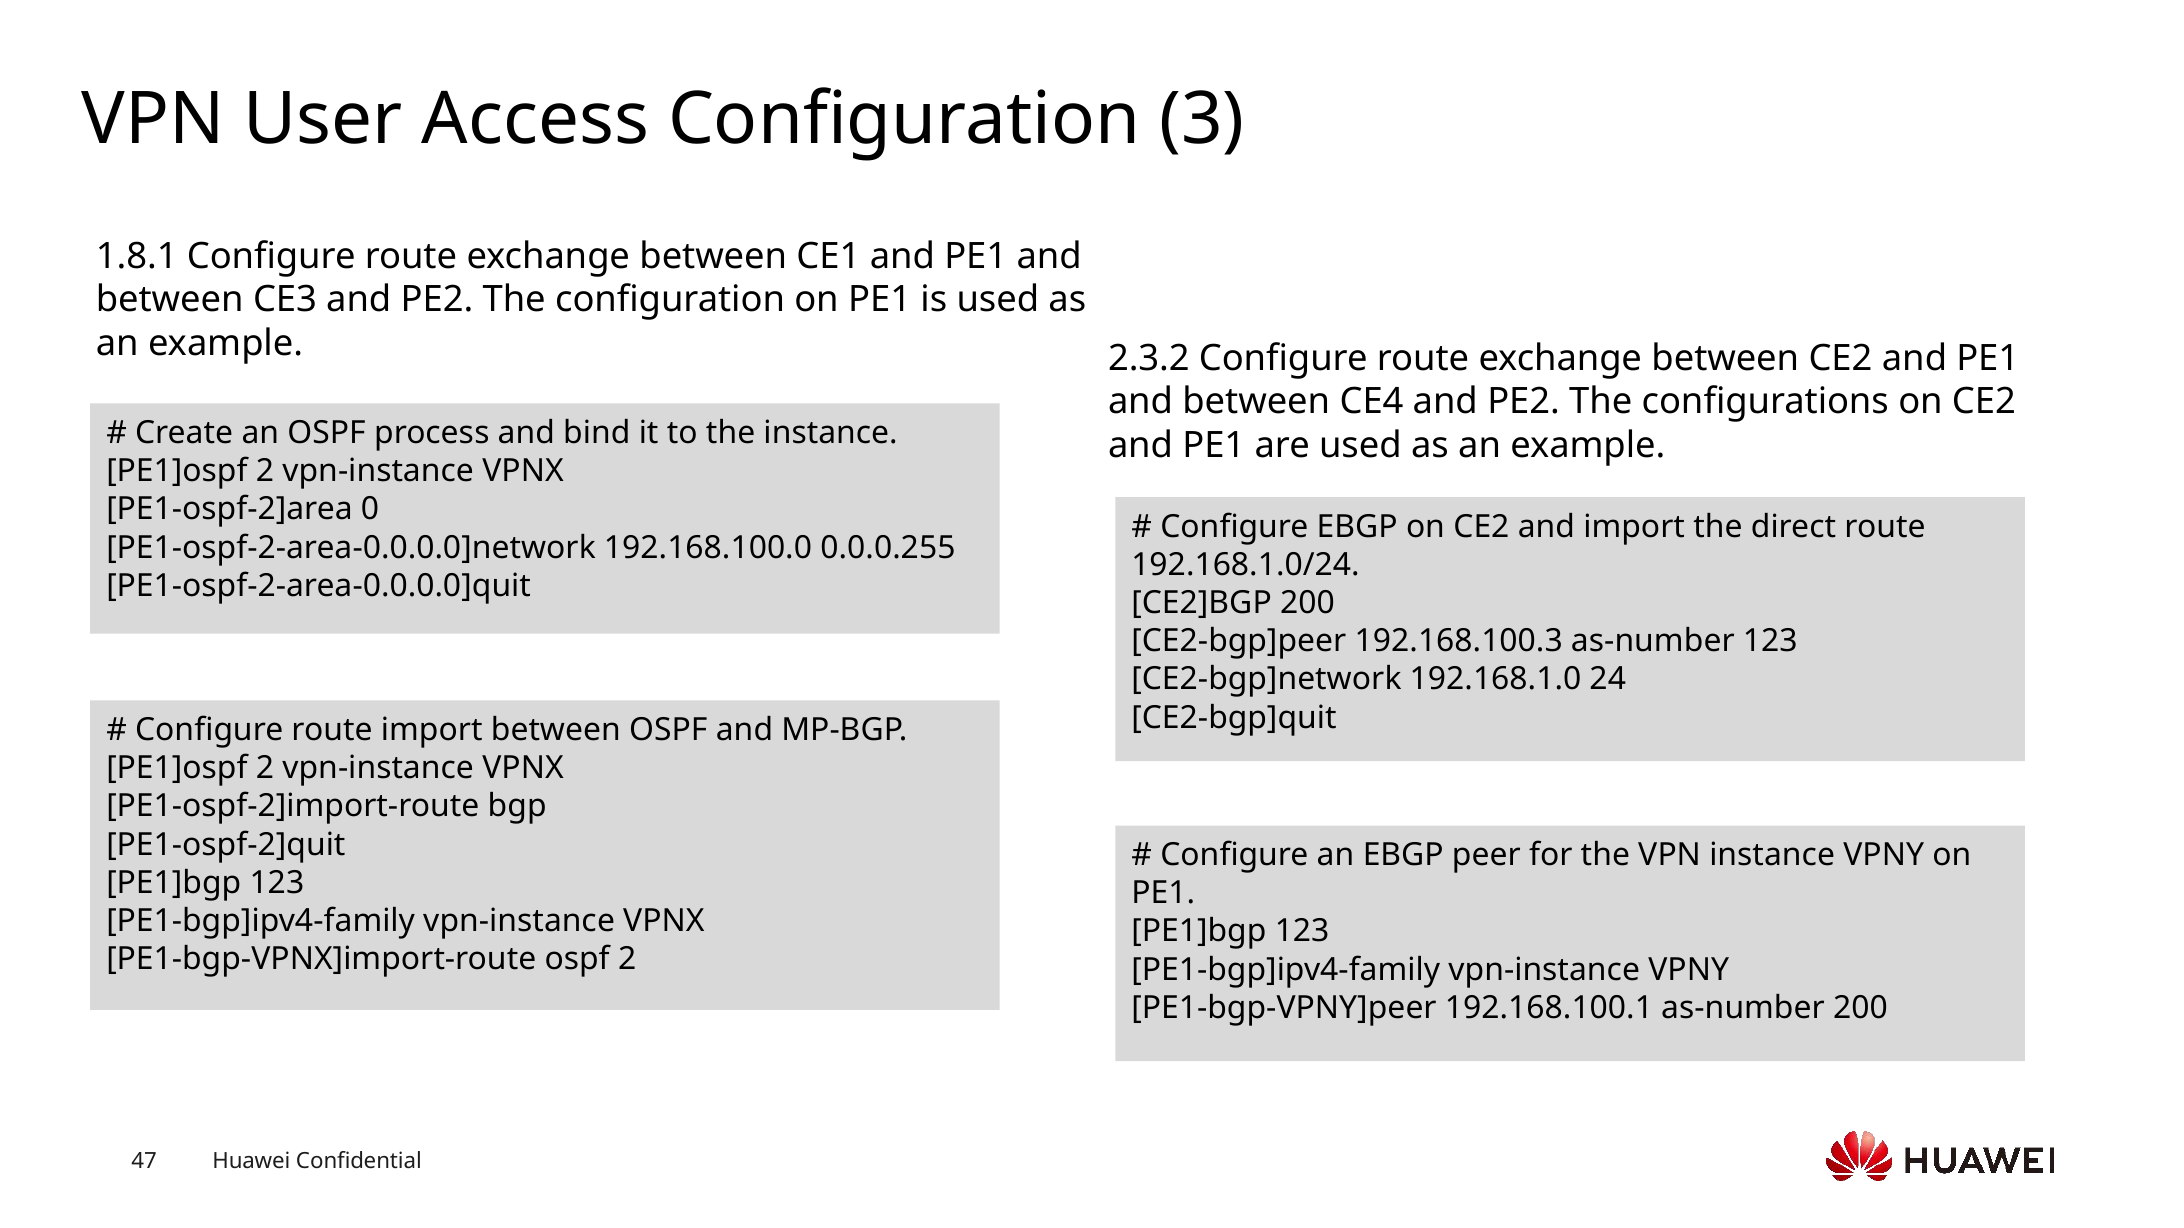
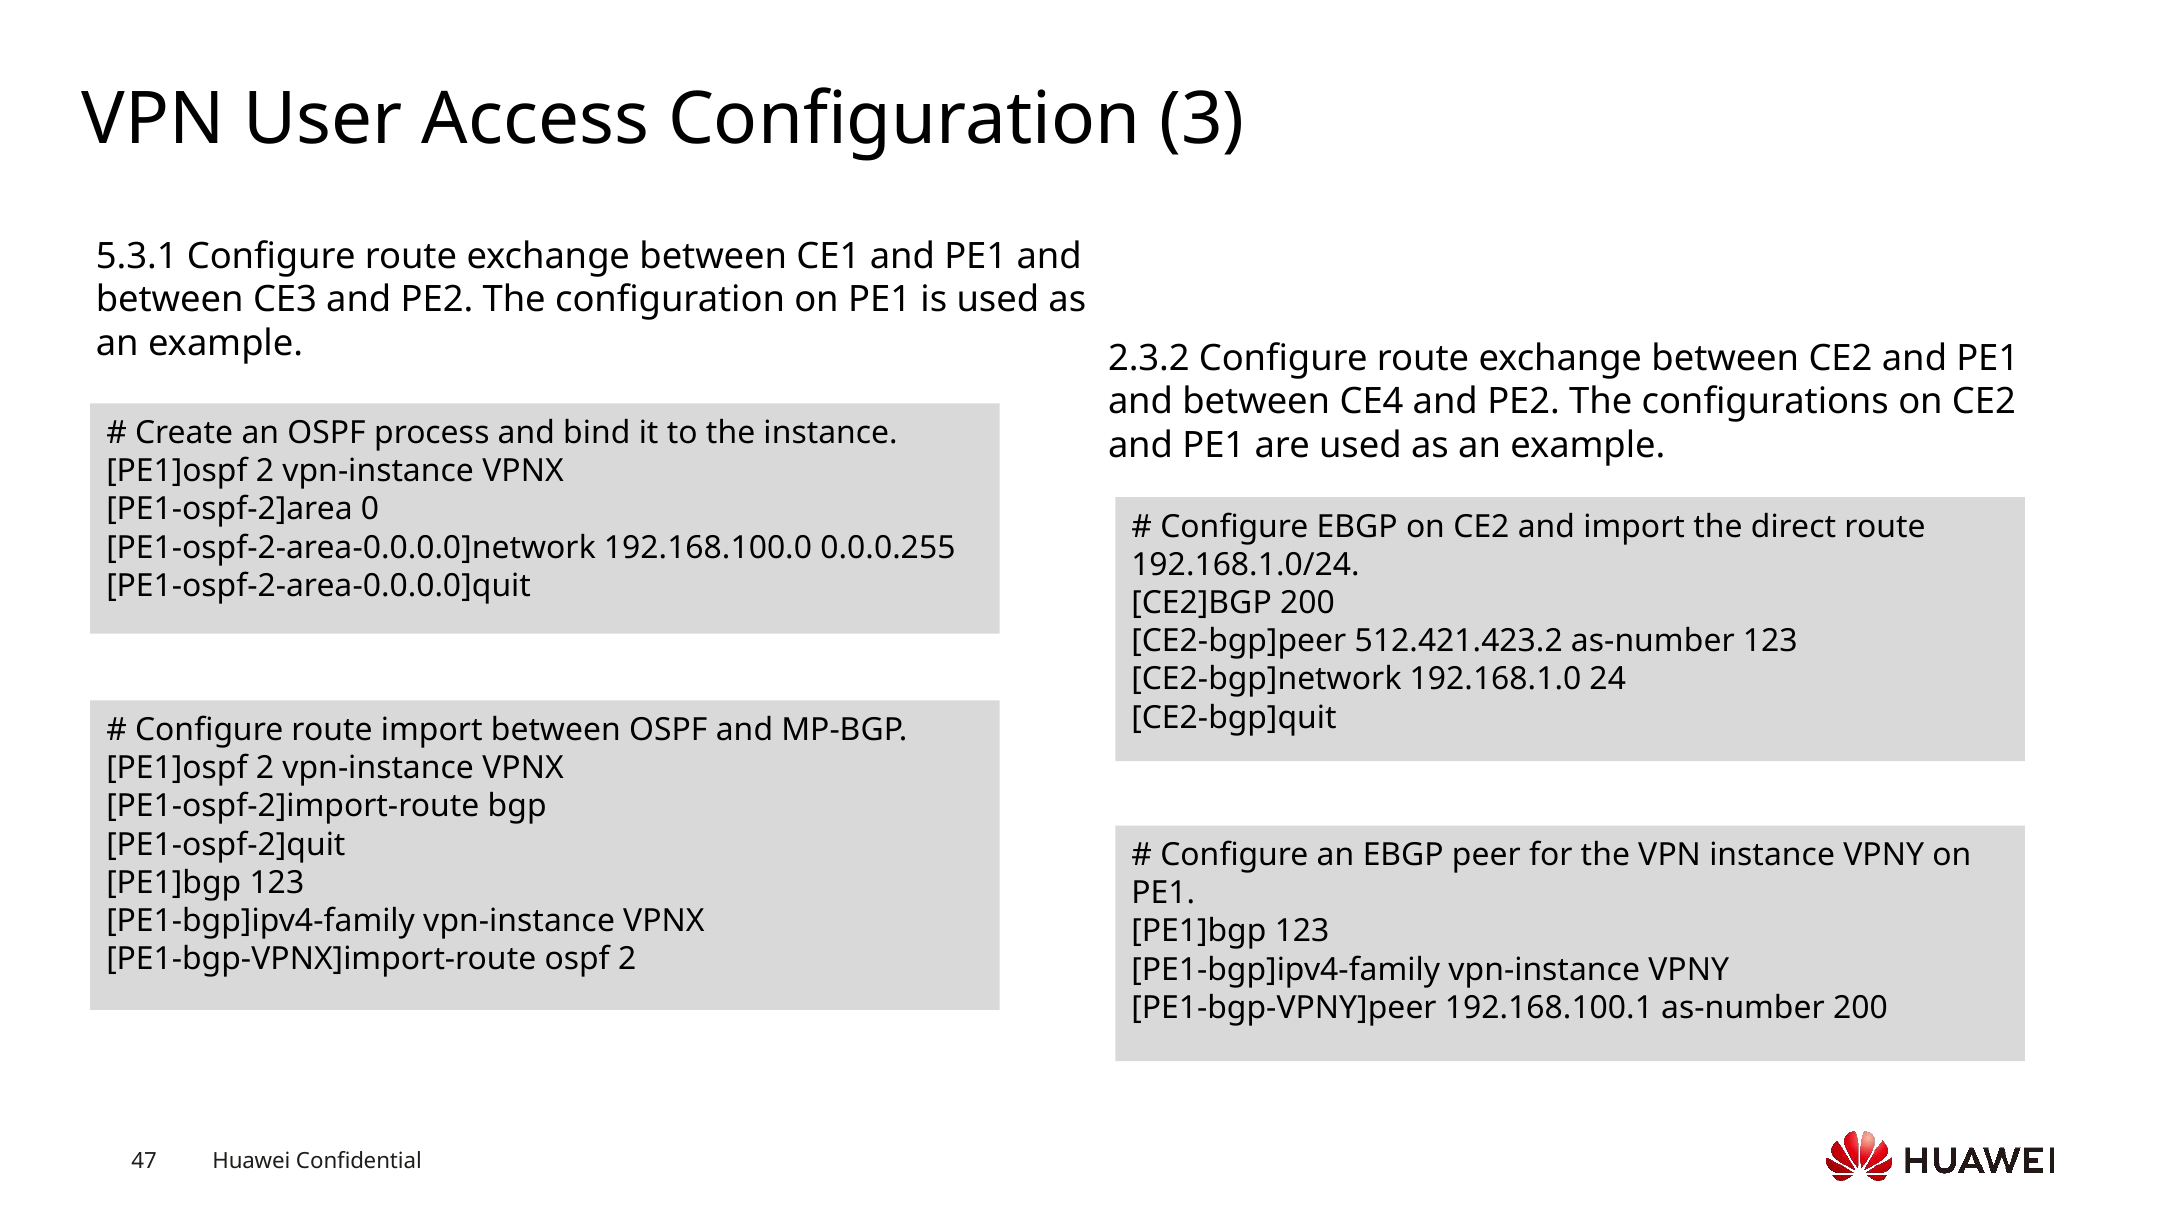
1.8.1: 1.8.1 -> 5.3.1
192.168.100.3: 192.168.100.3 -> 512.421.423.2
